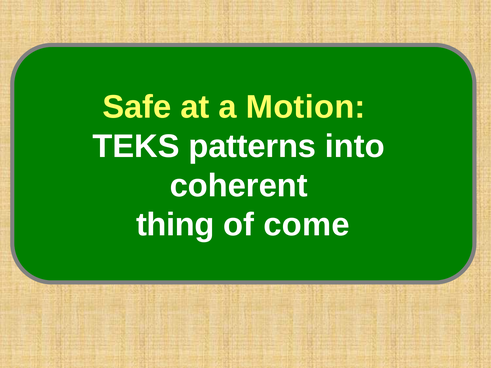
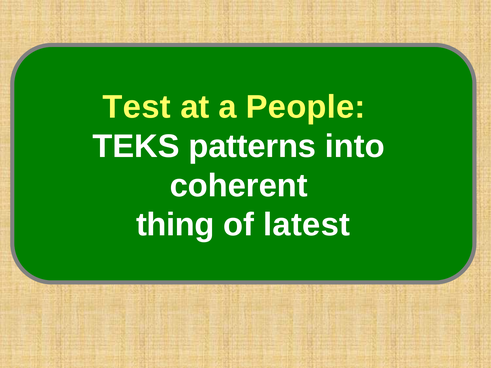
Safe: Safe -> Test
Motion: Motion -> People
come: come -> latest
